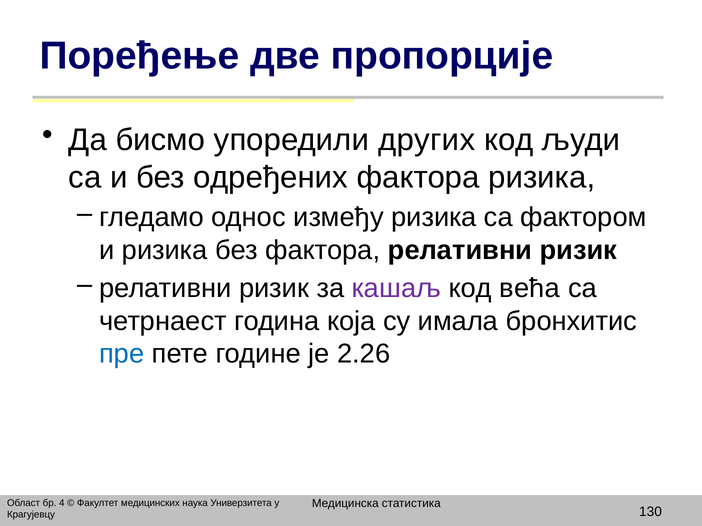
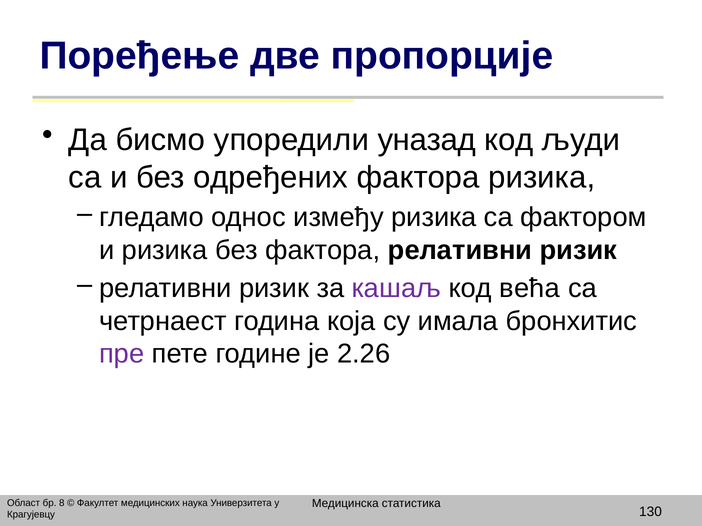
других: других -> уназад
пре colour: blue -> purple
4: 4 -> 8
